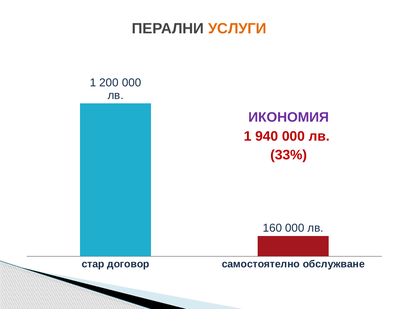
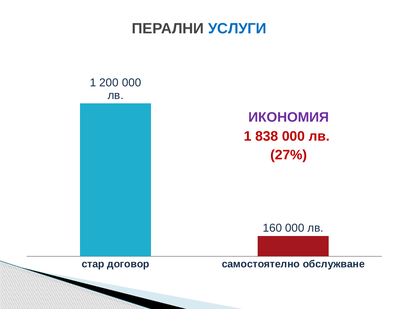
УСЛУГИ colour: orange -> blue
940: 940 -> 838
33%: 33% -> 27%
